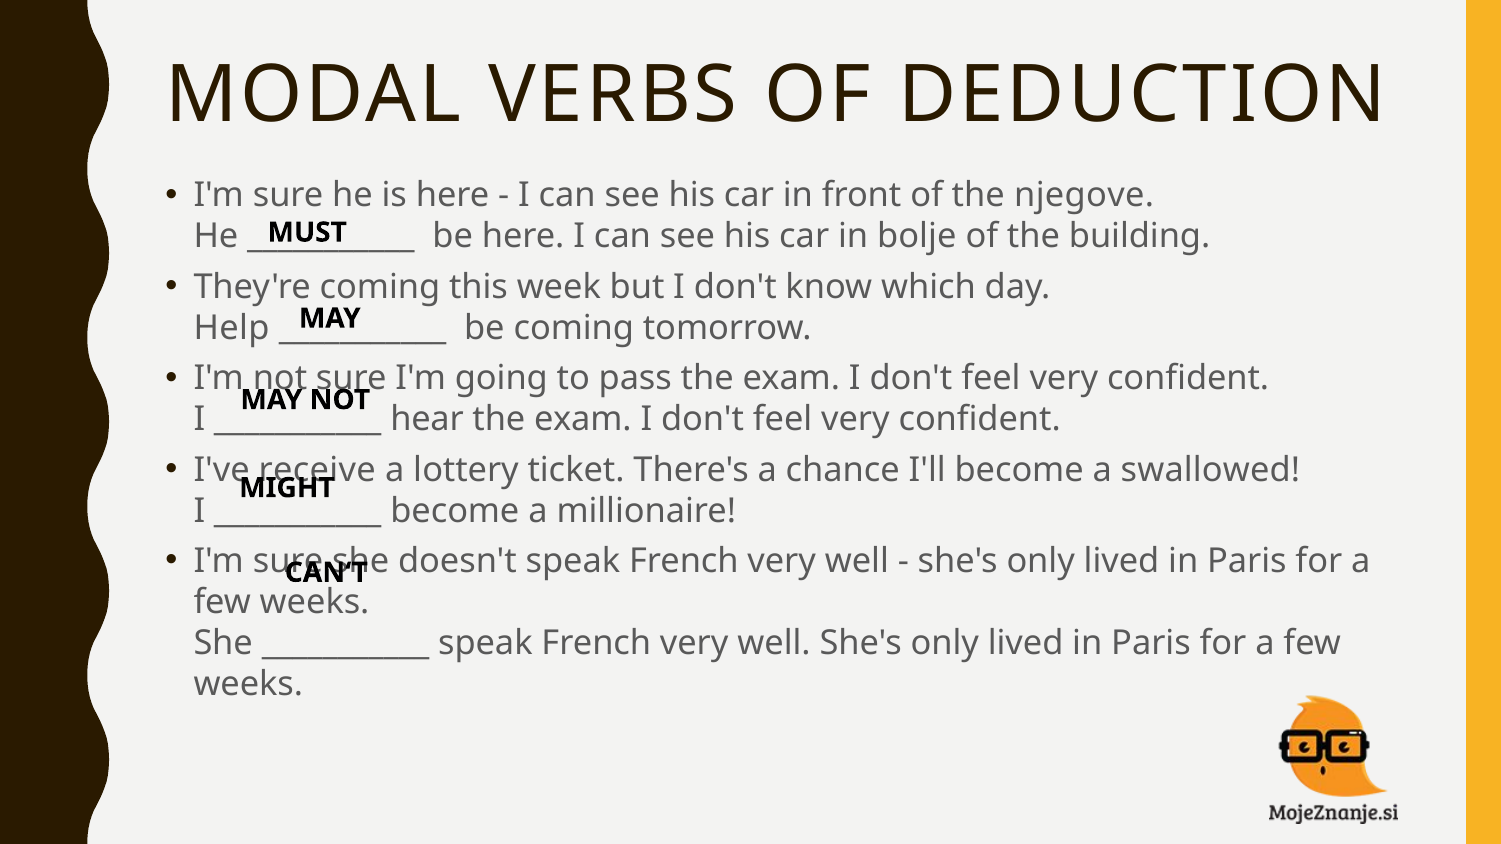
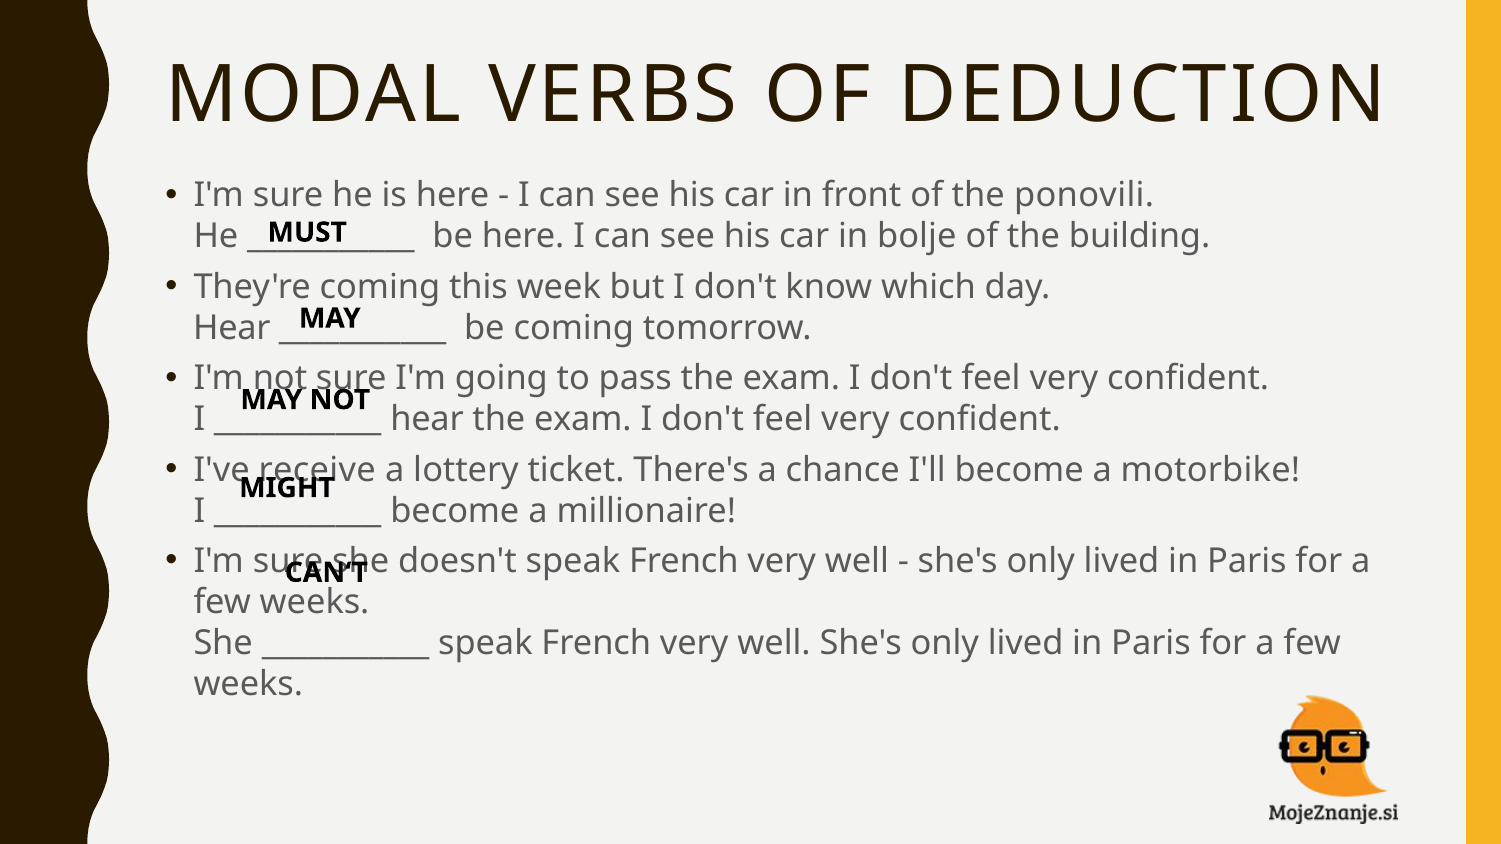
njegove: njegove -> ponovili
Help at (232, 328): Help -> Hear
swallowed: swallowed -> motorbike
